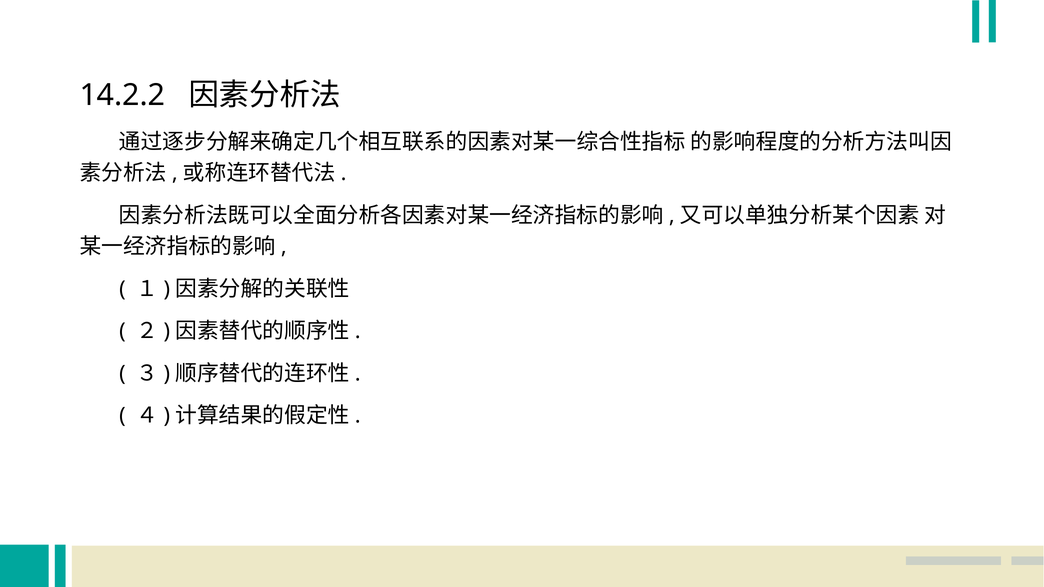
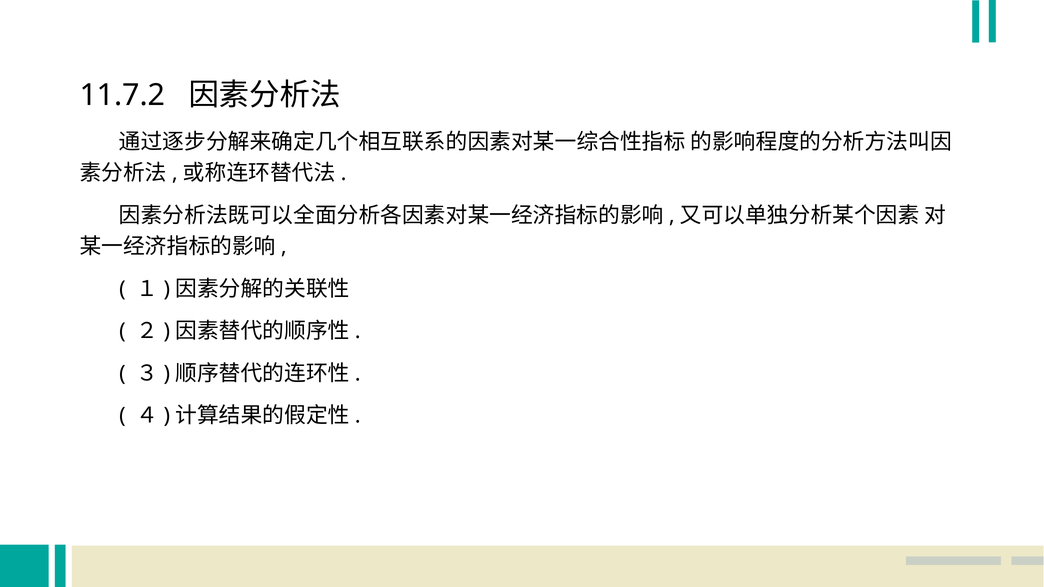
14.2.2: 14.2.2 -> 11.7.2
